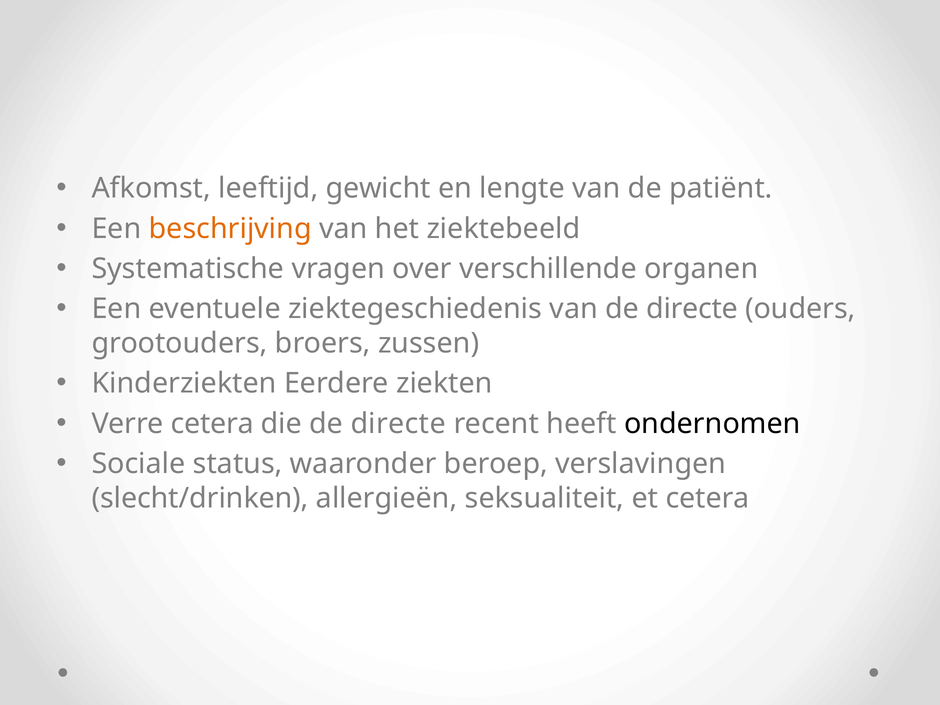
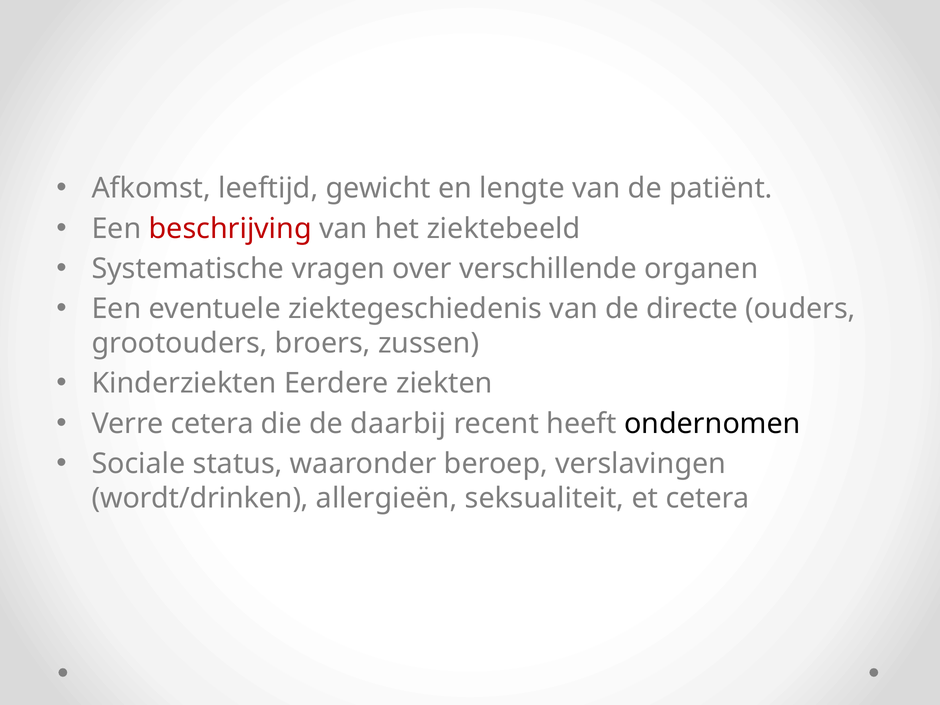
beschrijving colour: orange -> red
die de directe: directe -> daarbij
slecht/drinken: slecht/drinken -> wordt/drinken
